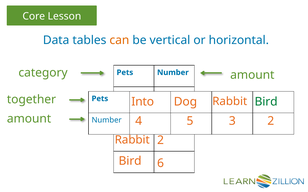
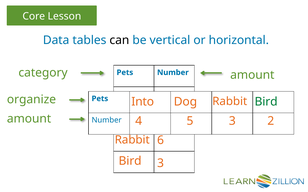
can colour: orange -> black
together: together -> organize
Rabbit 2: 2 -> 6
Bird 6: 6 -> 3
